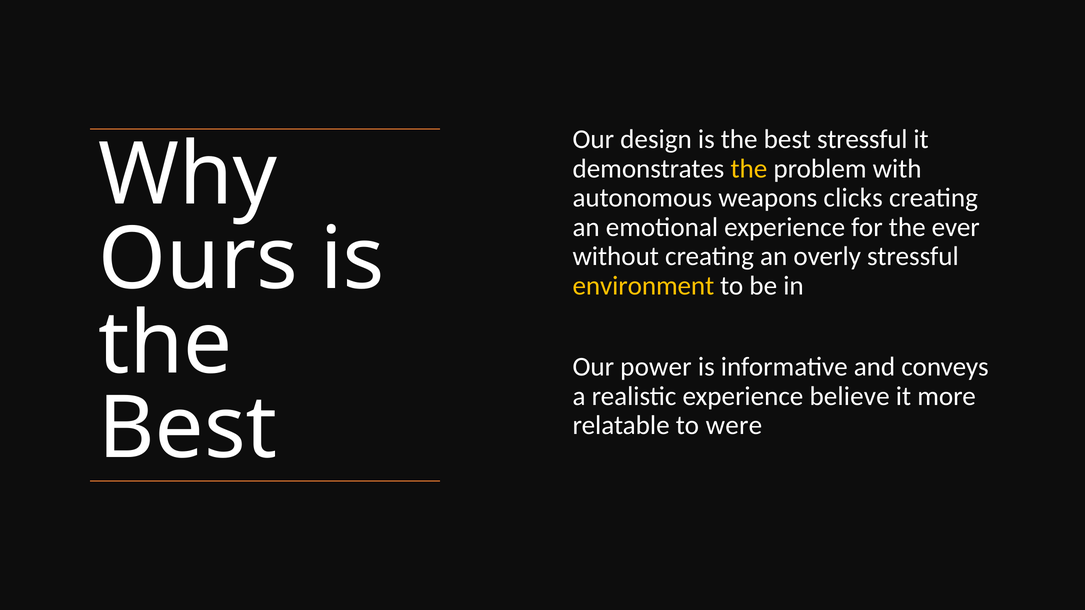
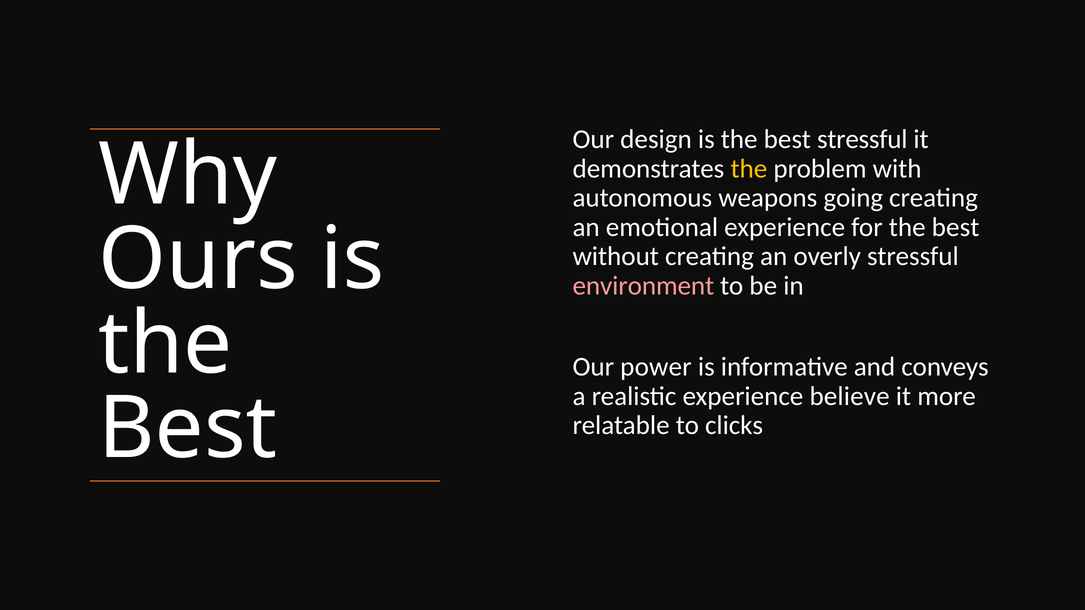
clicks: clicks -> going
for the ever: ever -> best
environment colour: yellow -> pink
were: were -> clicks
